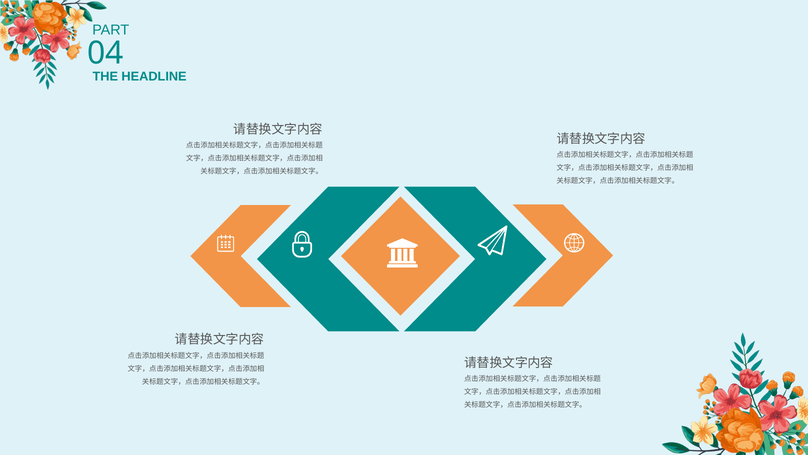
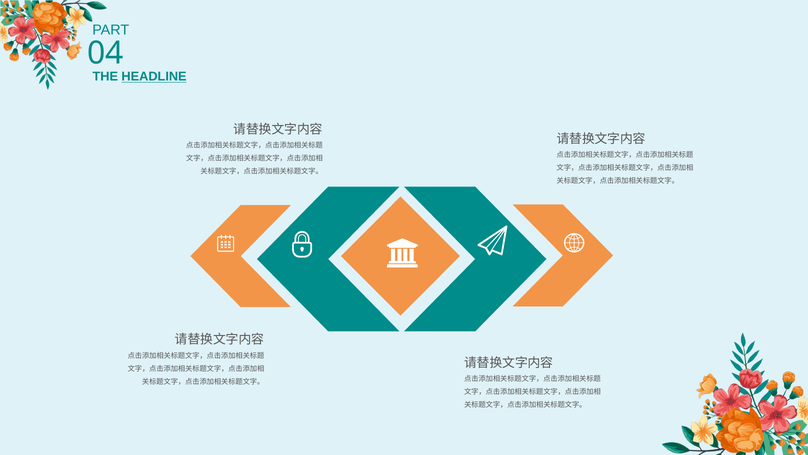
HEADLINE underline: none -> present
